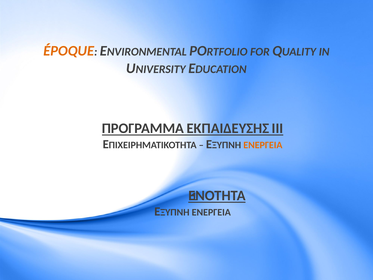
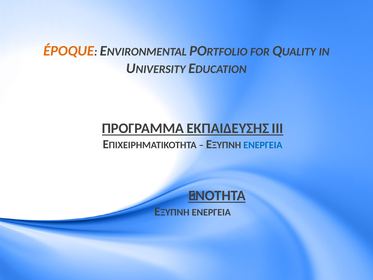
ΕΝΕΡΓΕΙΑ at (263, 145) colour: orange -> blue
